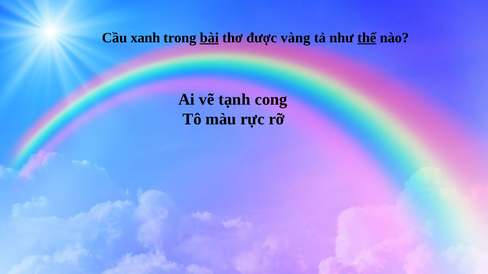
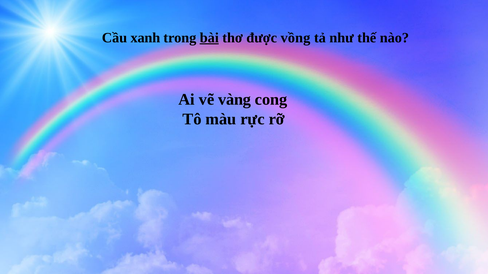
vàng: vàng -> vồng
thế underline: present -> none
tạnh: tạnh -> vàng
